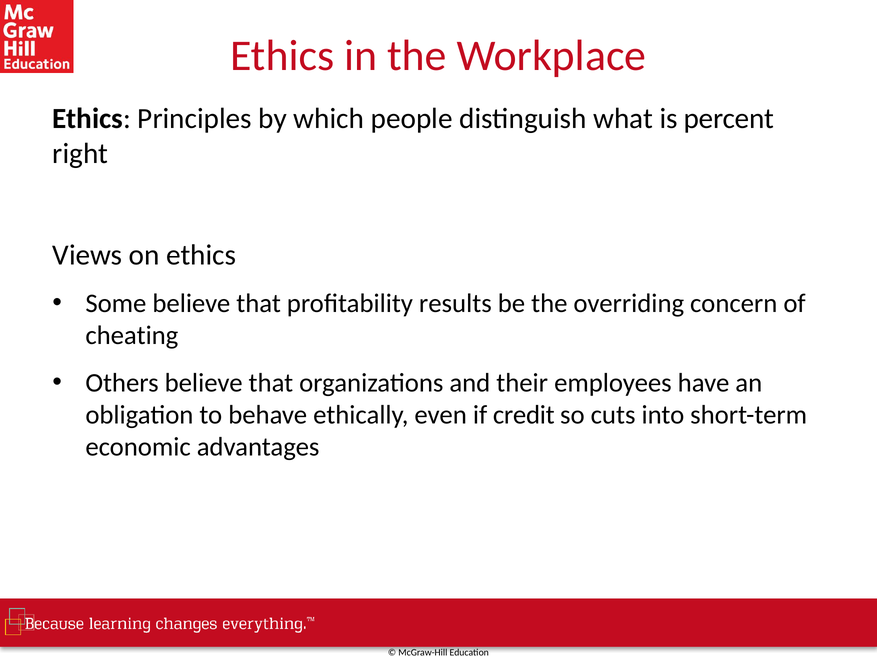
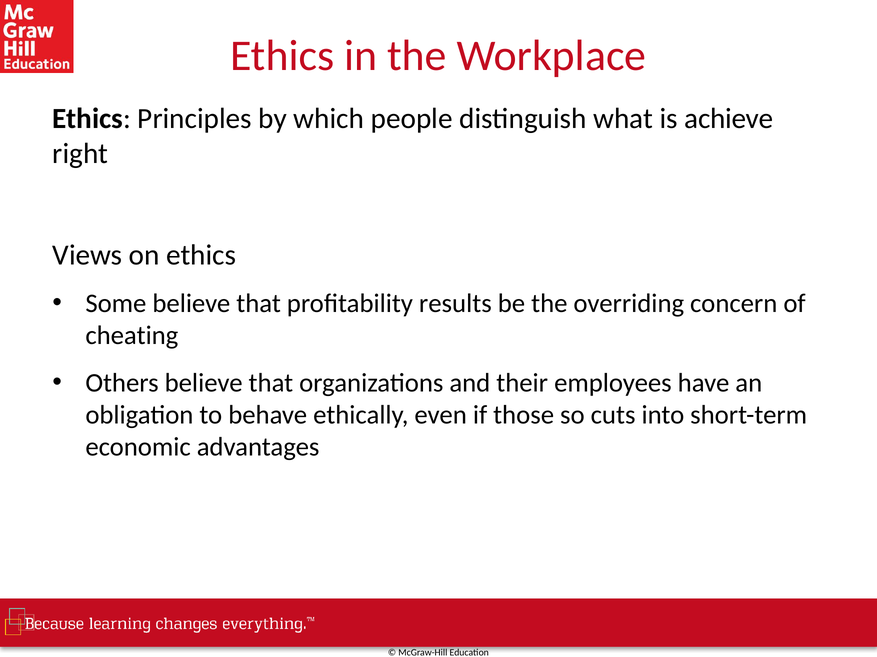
percent: percent -> achieve
credit: credit -> those
